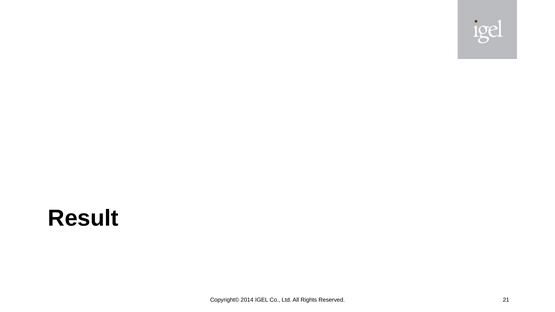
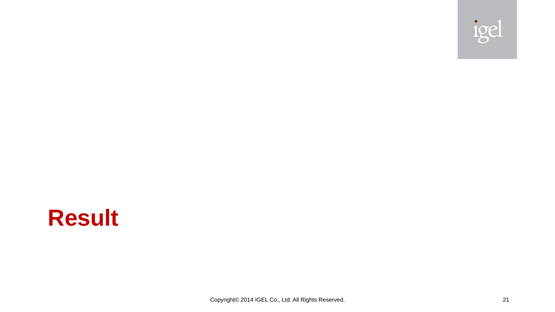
Result colour: black -> red
